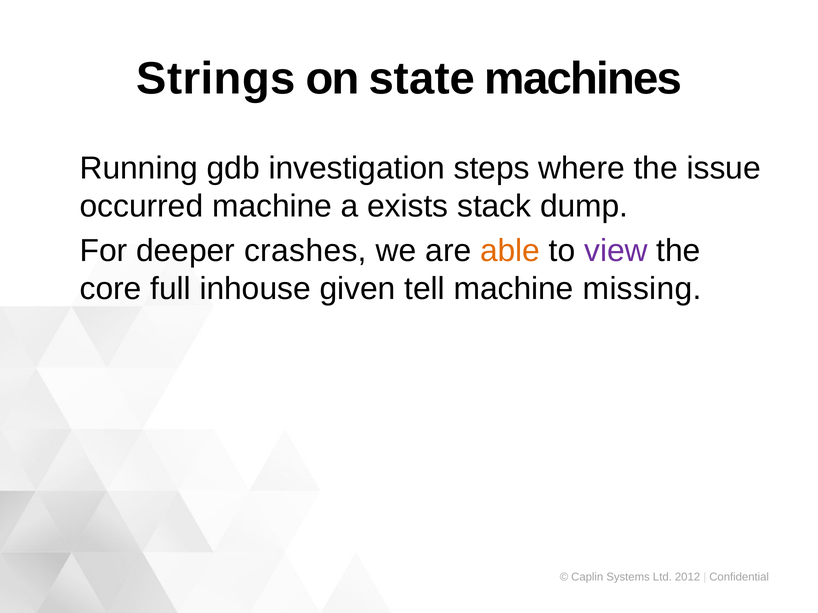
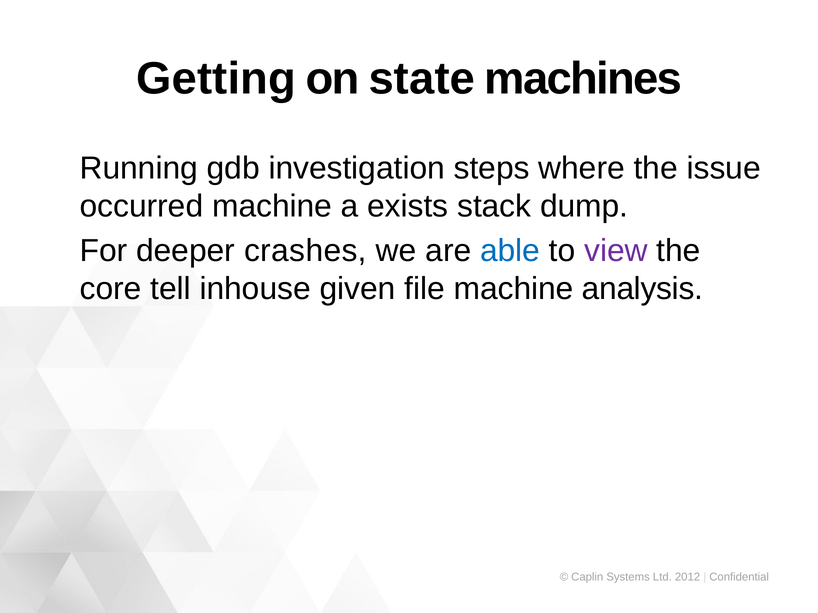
Strings: Strings -> Getting
able colour: orange -> blue
full: full -> tell
tell: tell -> file
missing: missing -> analysis
